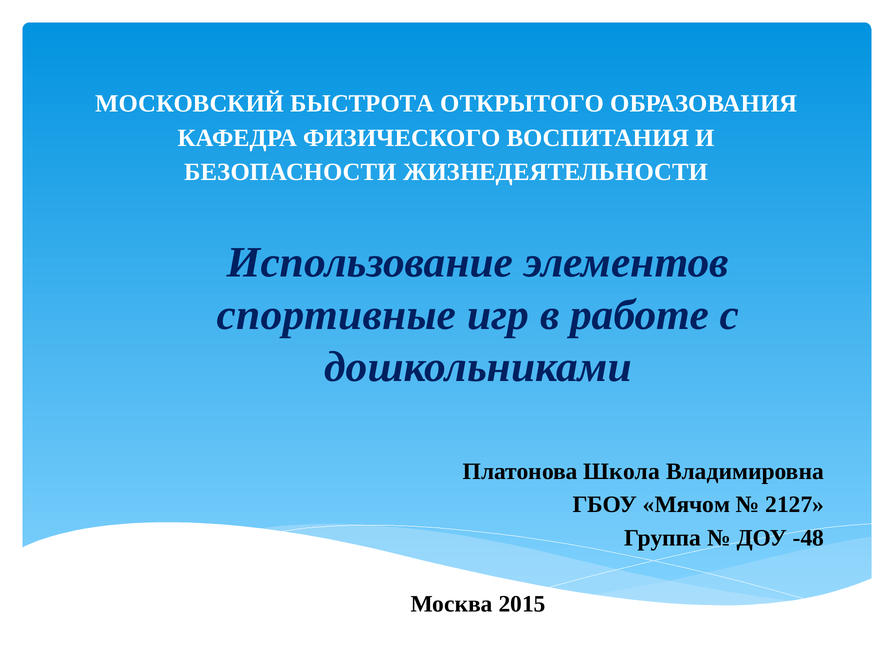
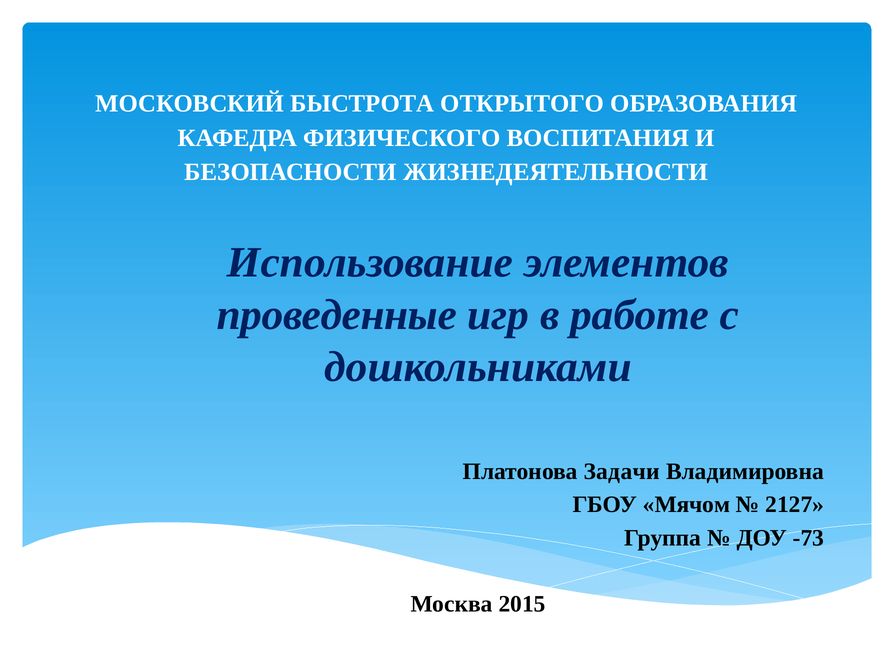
спортивные: спортивные -> проведенные
Школа: Школа -> Задачи
-48: -48 -> -73
